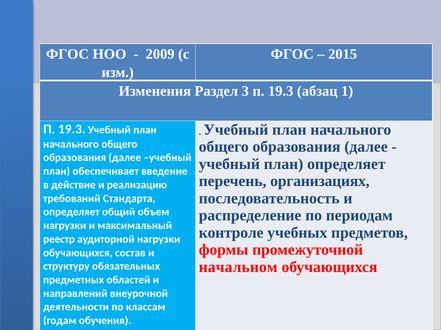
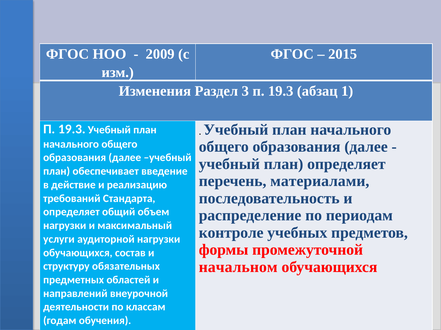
организациях: организациях -> материалами
реестр: реестр -> услуги
